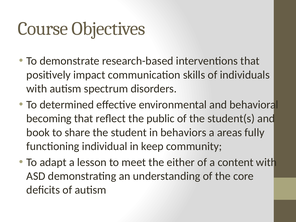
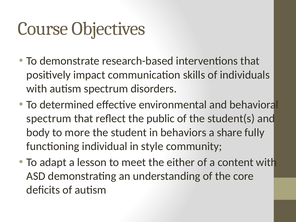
becoming at (49, 119): becoming -> spectrum
book: book -> body
share: share -> more
areas: areas -> share
keep: keep -> style
